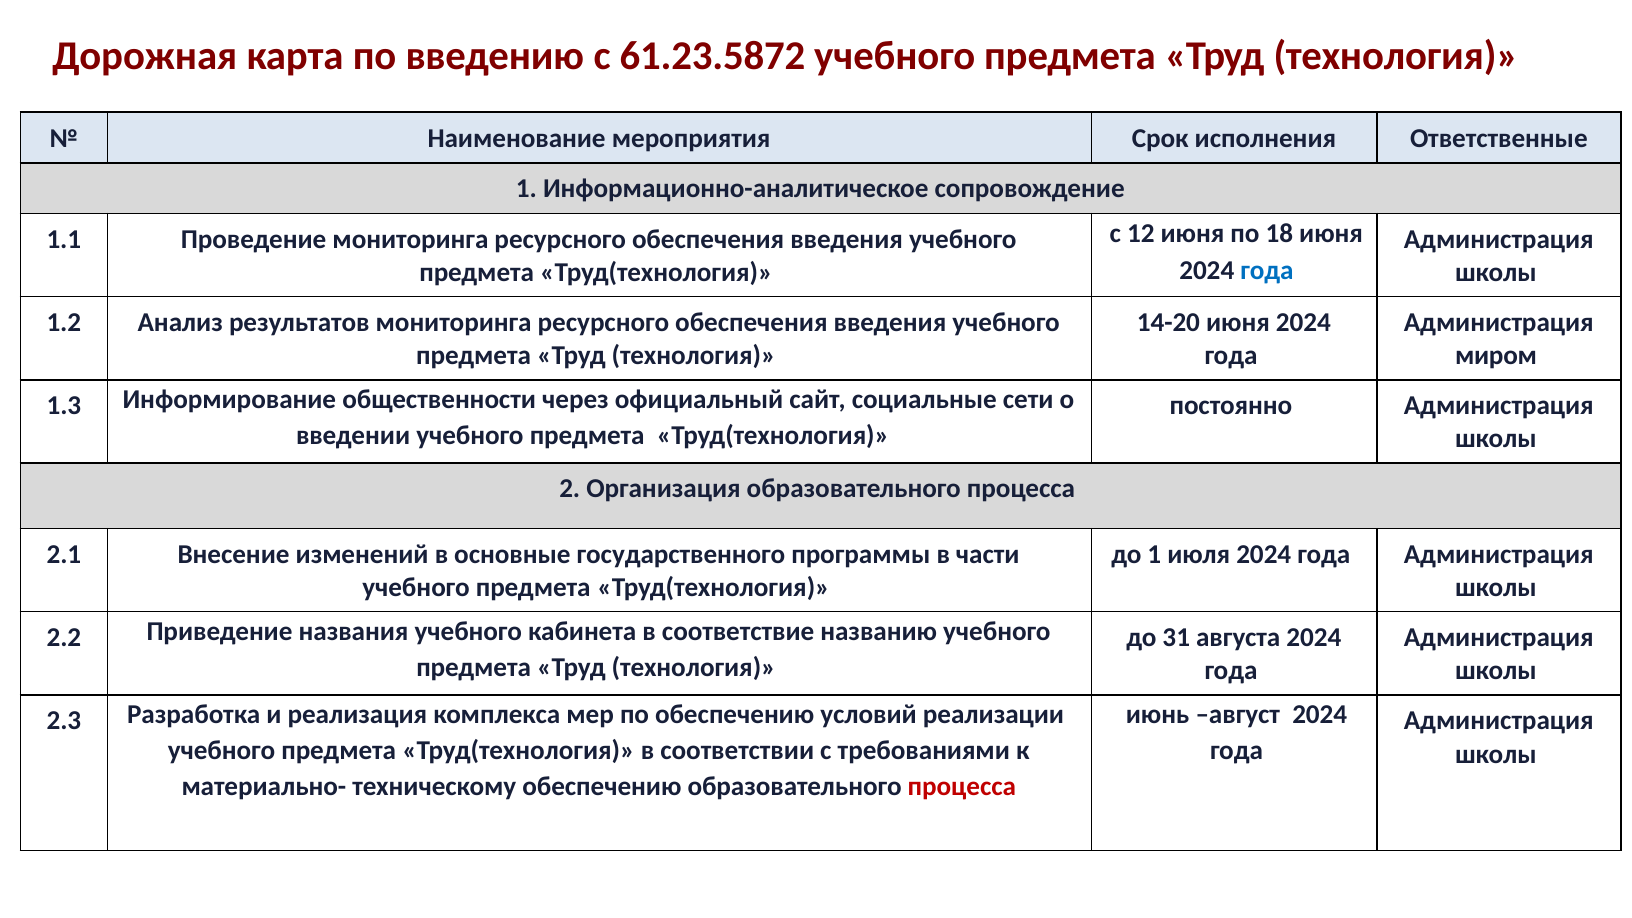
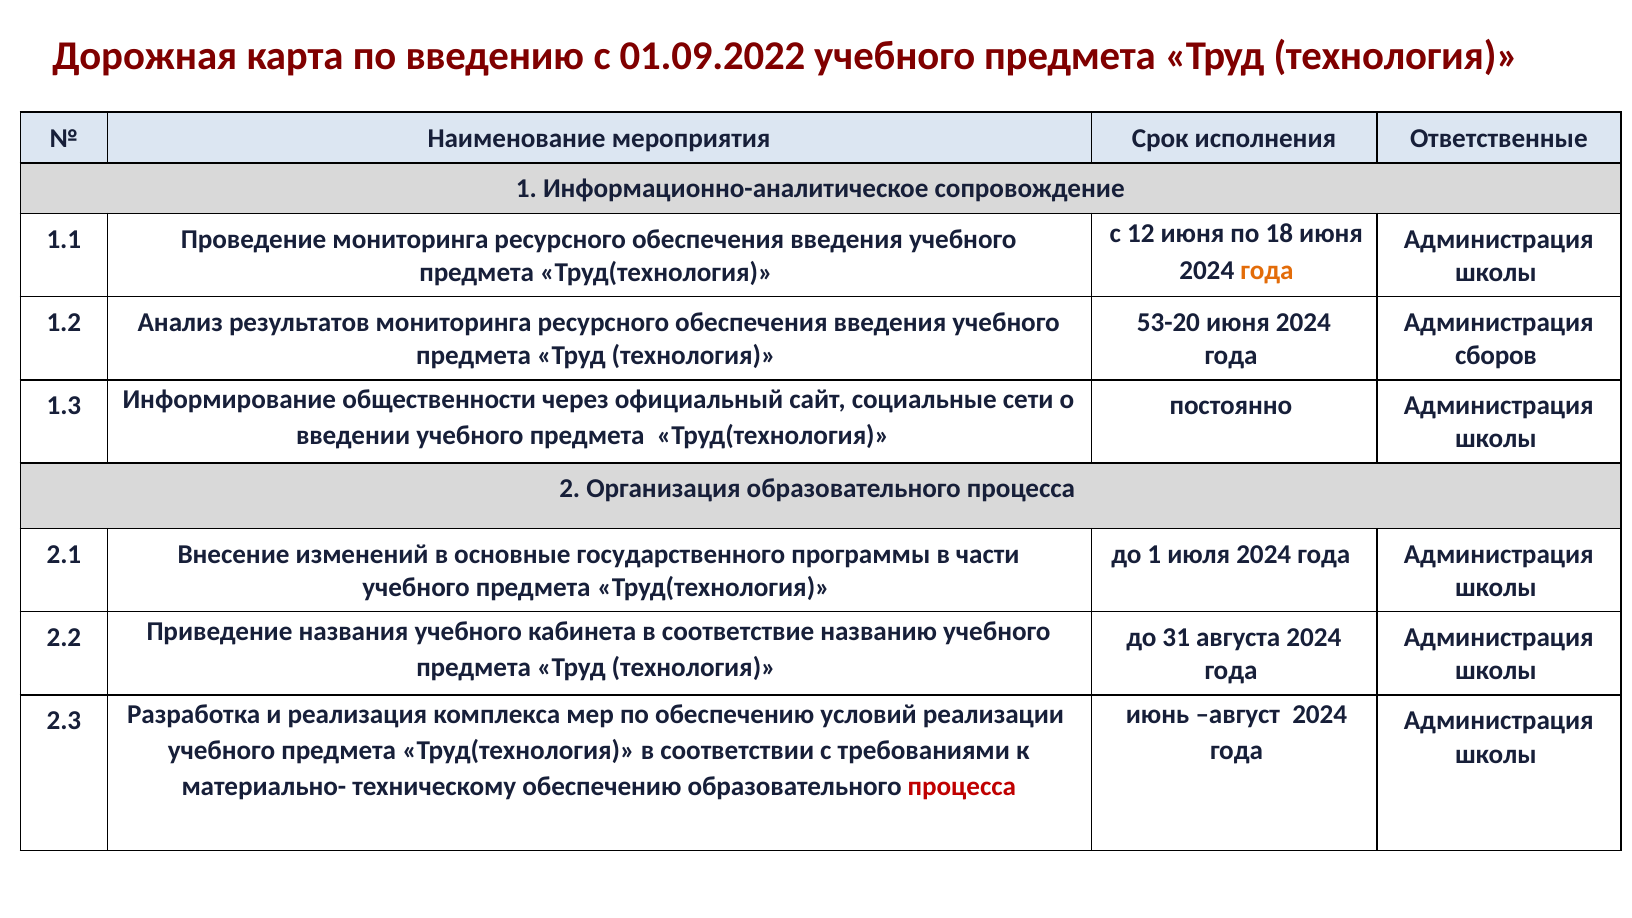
61.23.5872: 61.23.5872 -> 01.09.2022
года at (1267, 270) colour: blue -> orange
14-20: 14-20 -> 53-20
миром: миром -> сборов
